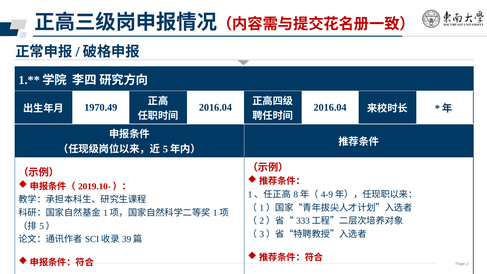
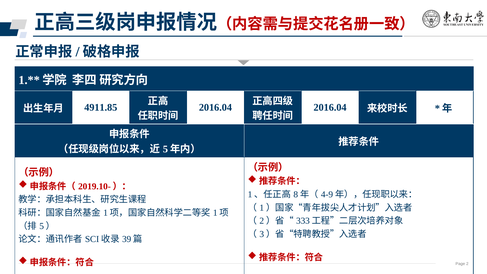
1970.49: 1970.49 -> 4911.85
